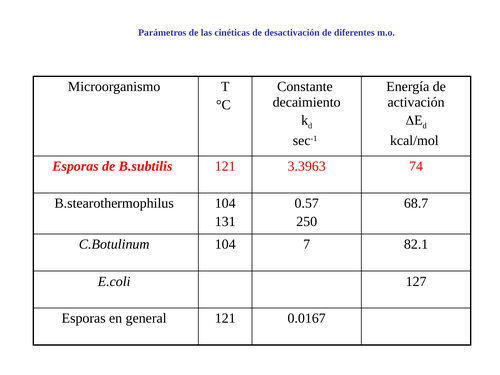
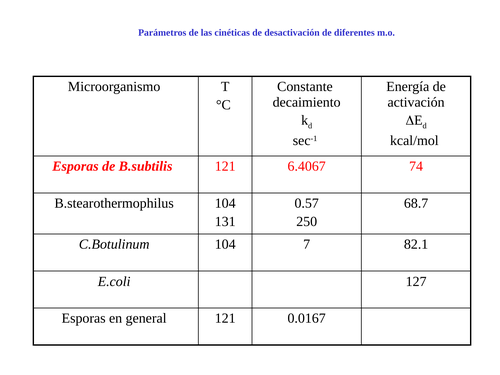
3.3963: 3.3963 -> 6.4067
